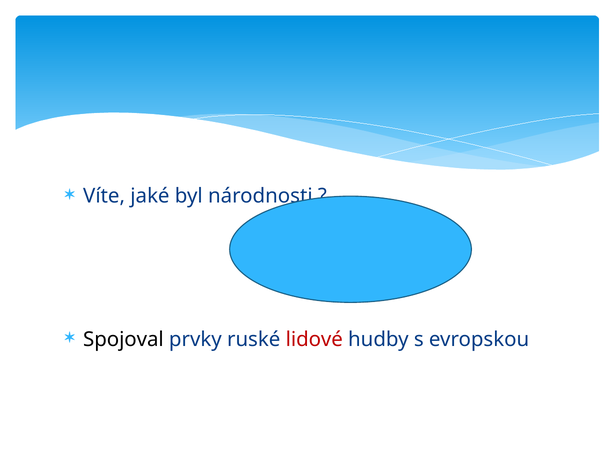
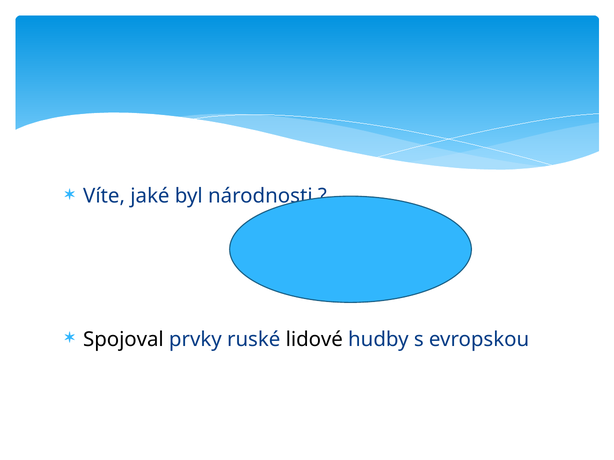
lidové colour: red -> black
